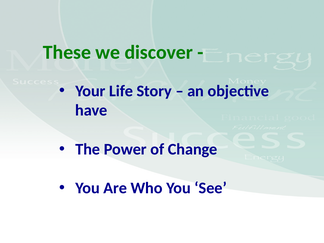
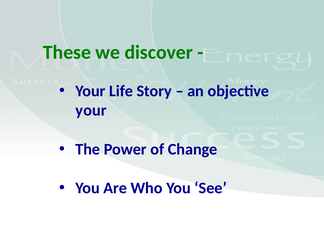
have at (91, 110): have -> your
